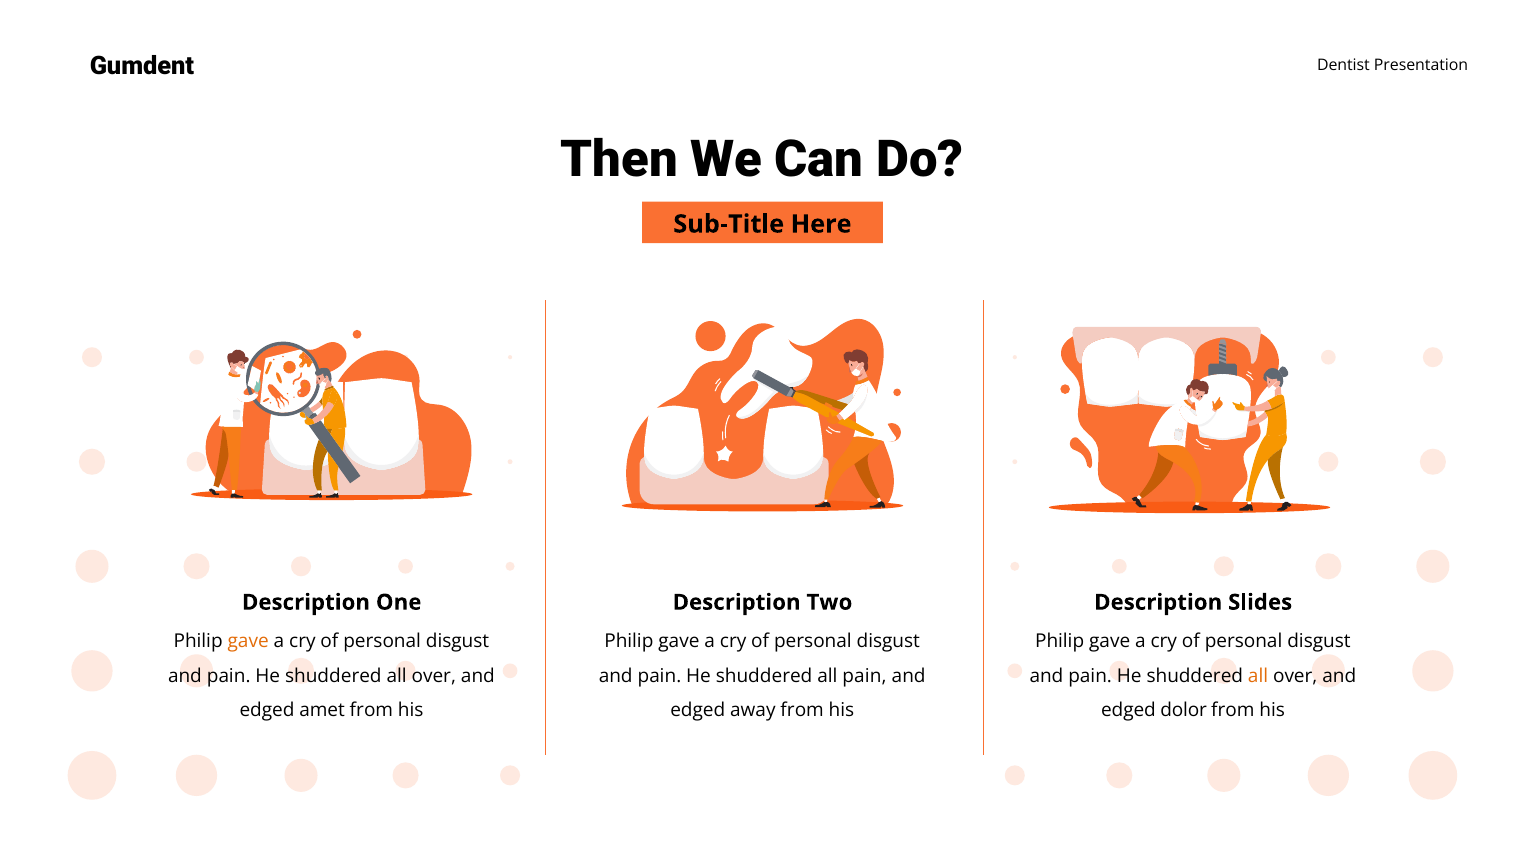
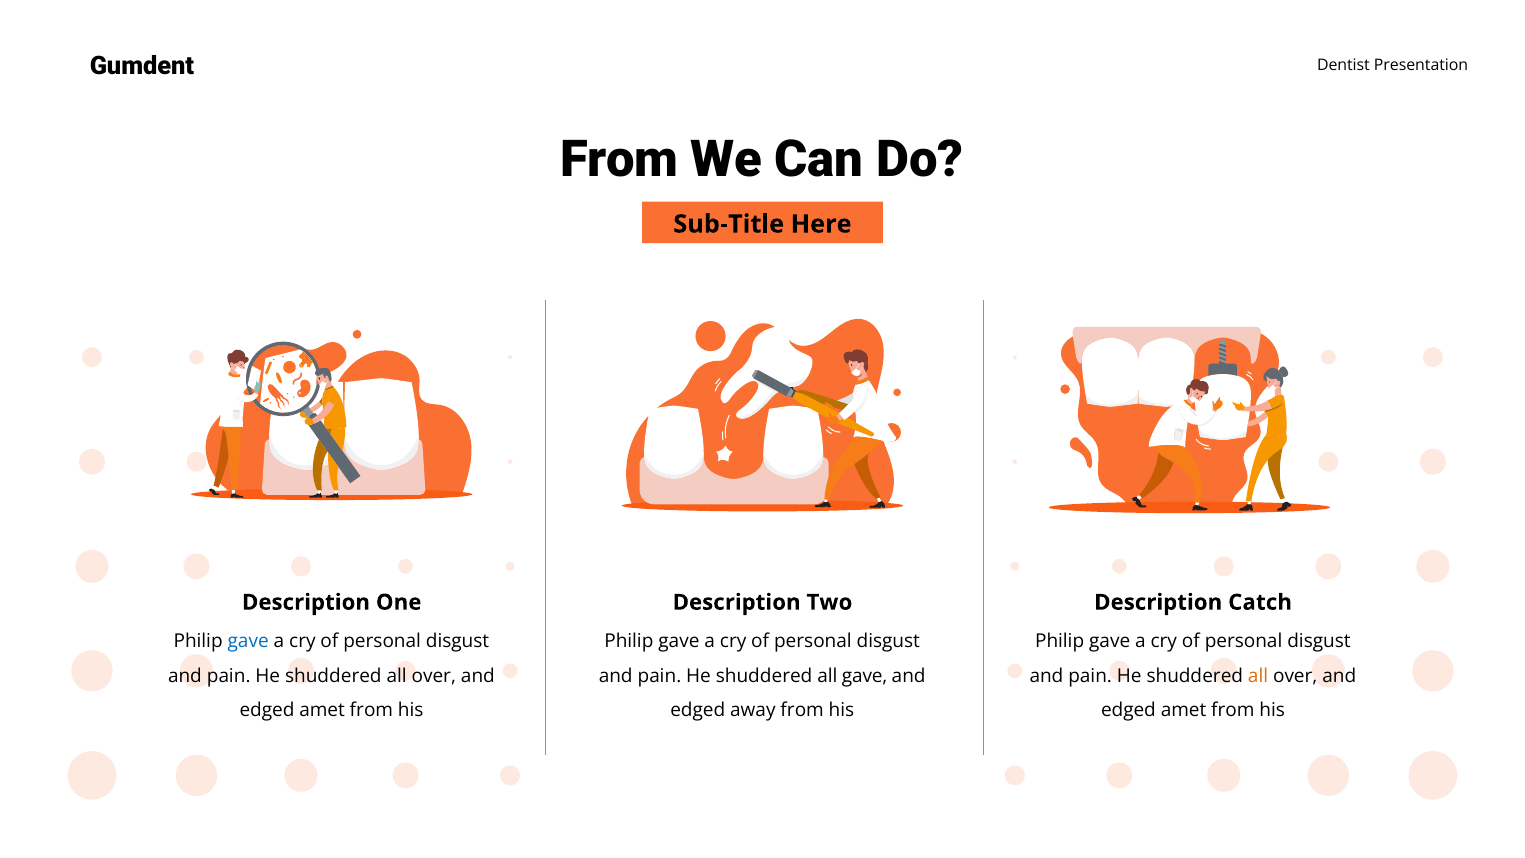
Then at (619, 160): Then -> From
Slides: Slides -> Catch
gave at (248, 641) colour: orange -> blue
all pain: pain -> gave
dolor at (1184, 710): dolor -> amet
